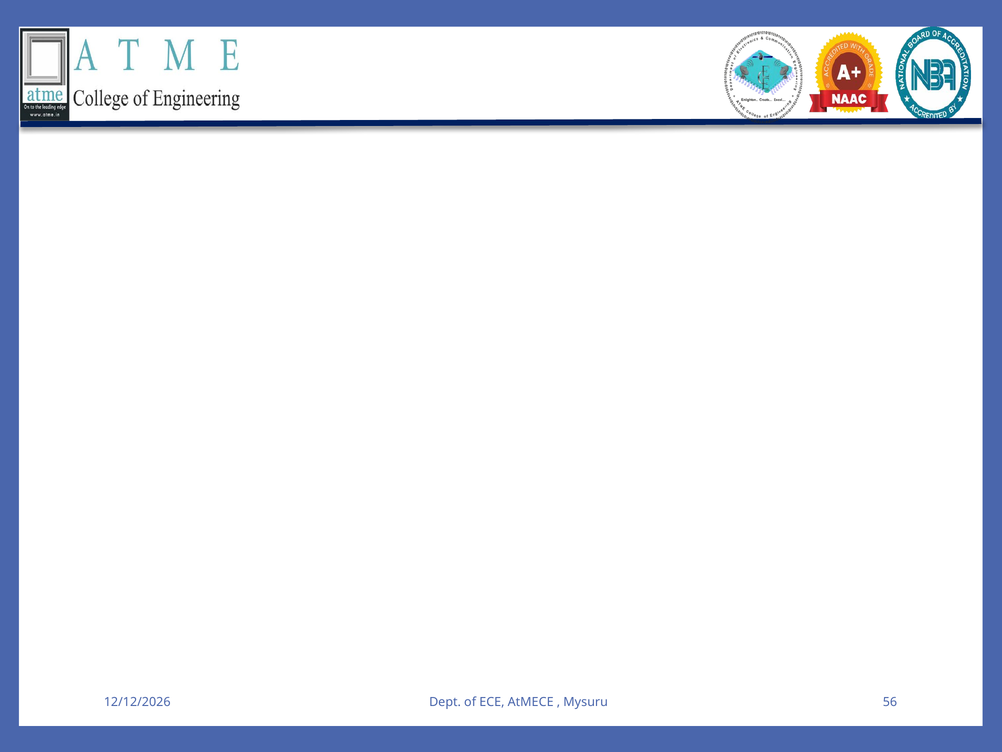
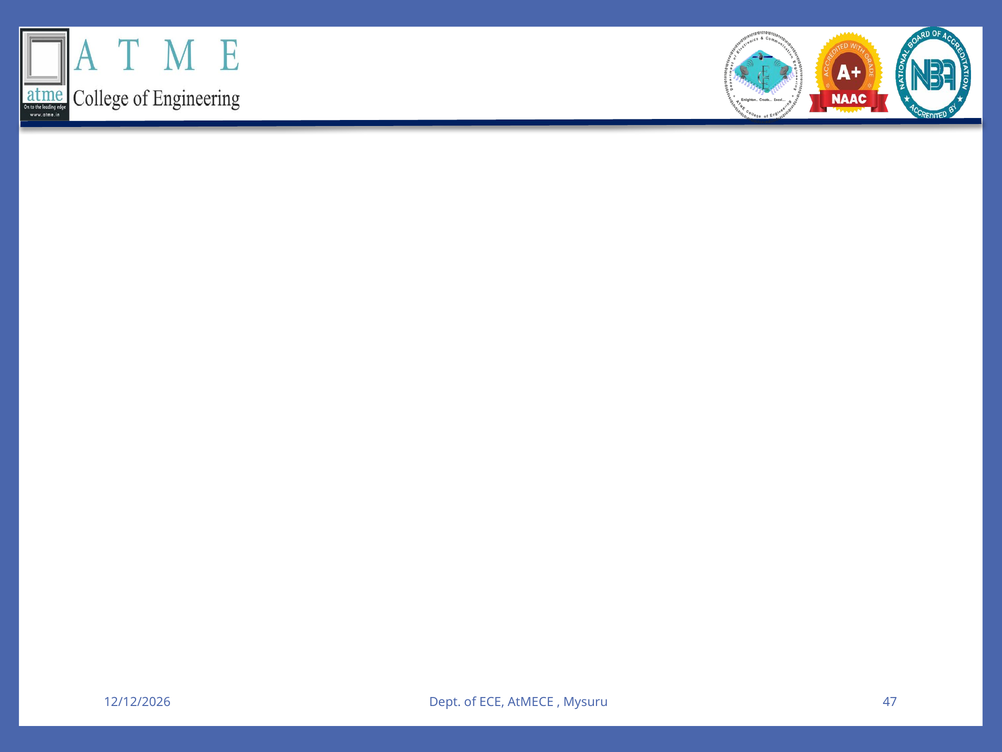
56: 56 -> 47
